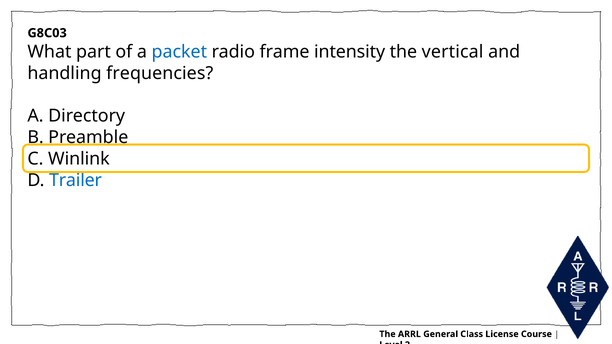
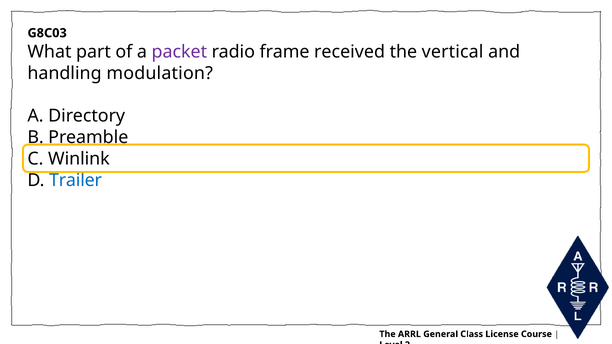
packet colour: blue -> purple
intensity: intensity -> received
frequencies: frequencies -> modulation
